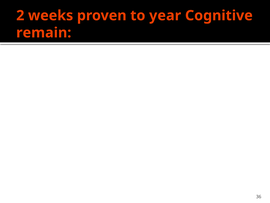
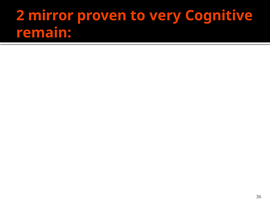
weeks: weeks -> mirror
year: year -> very
